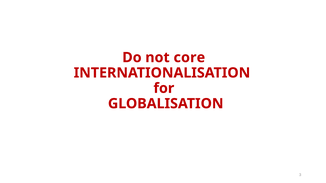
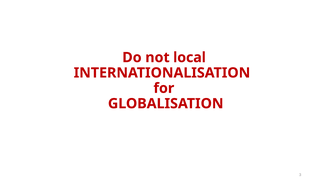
core: core -> local
